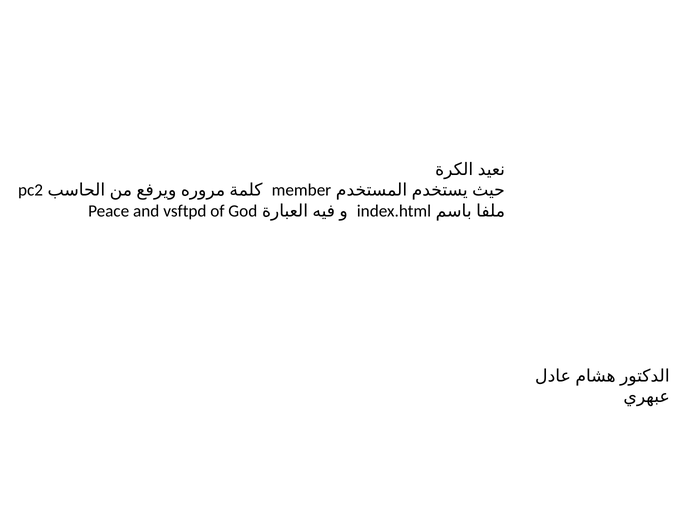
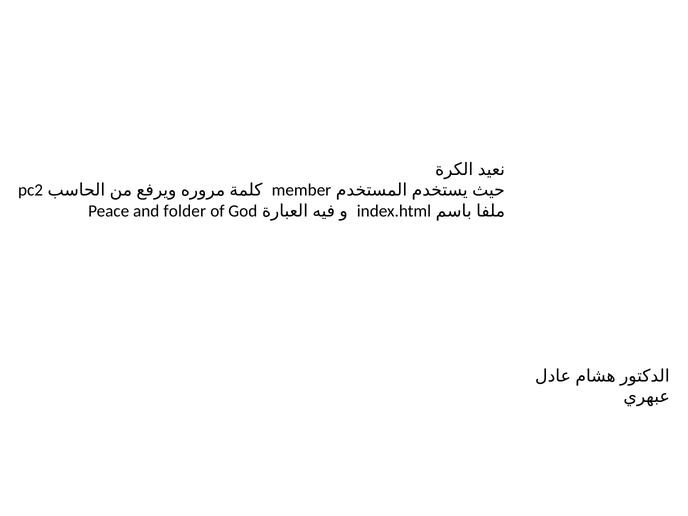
vsftpd: vsftpd -> folder
